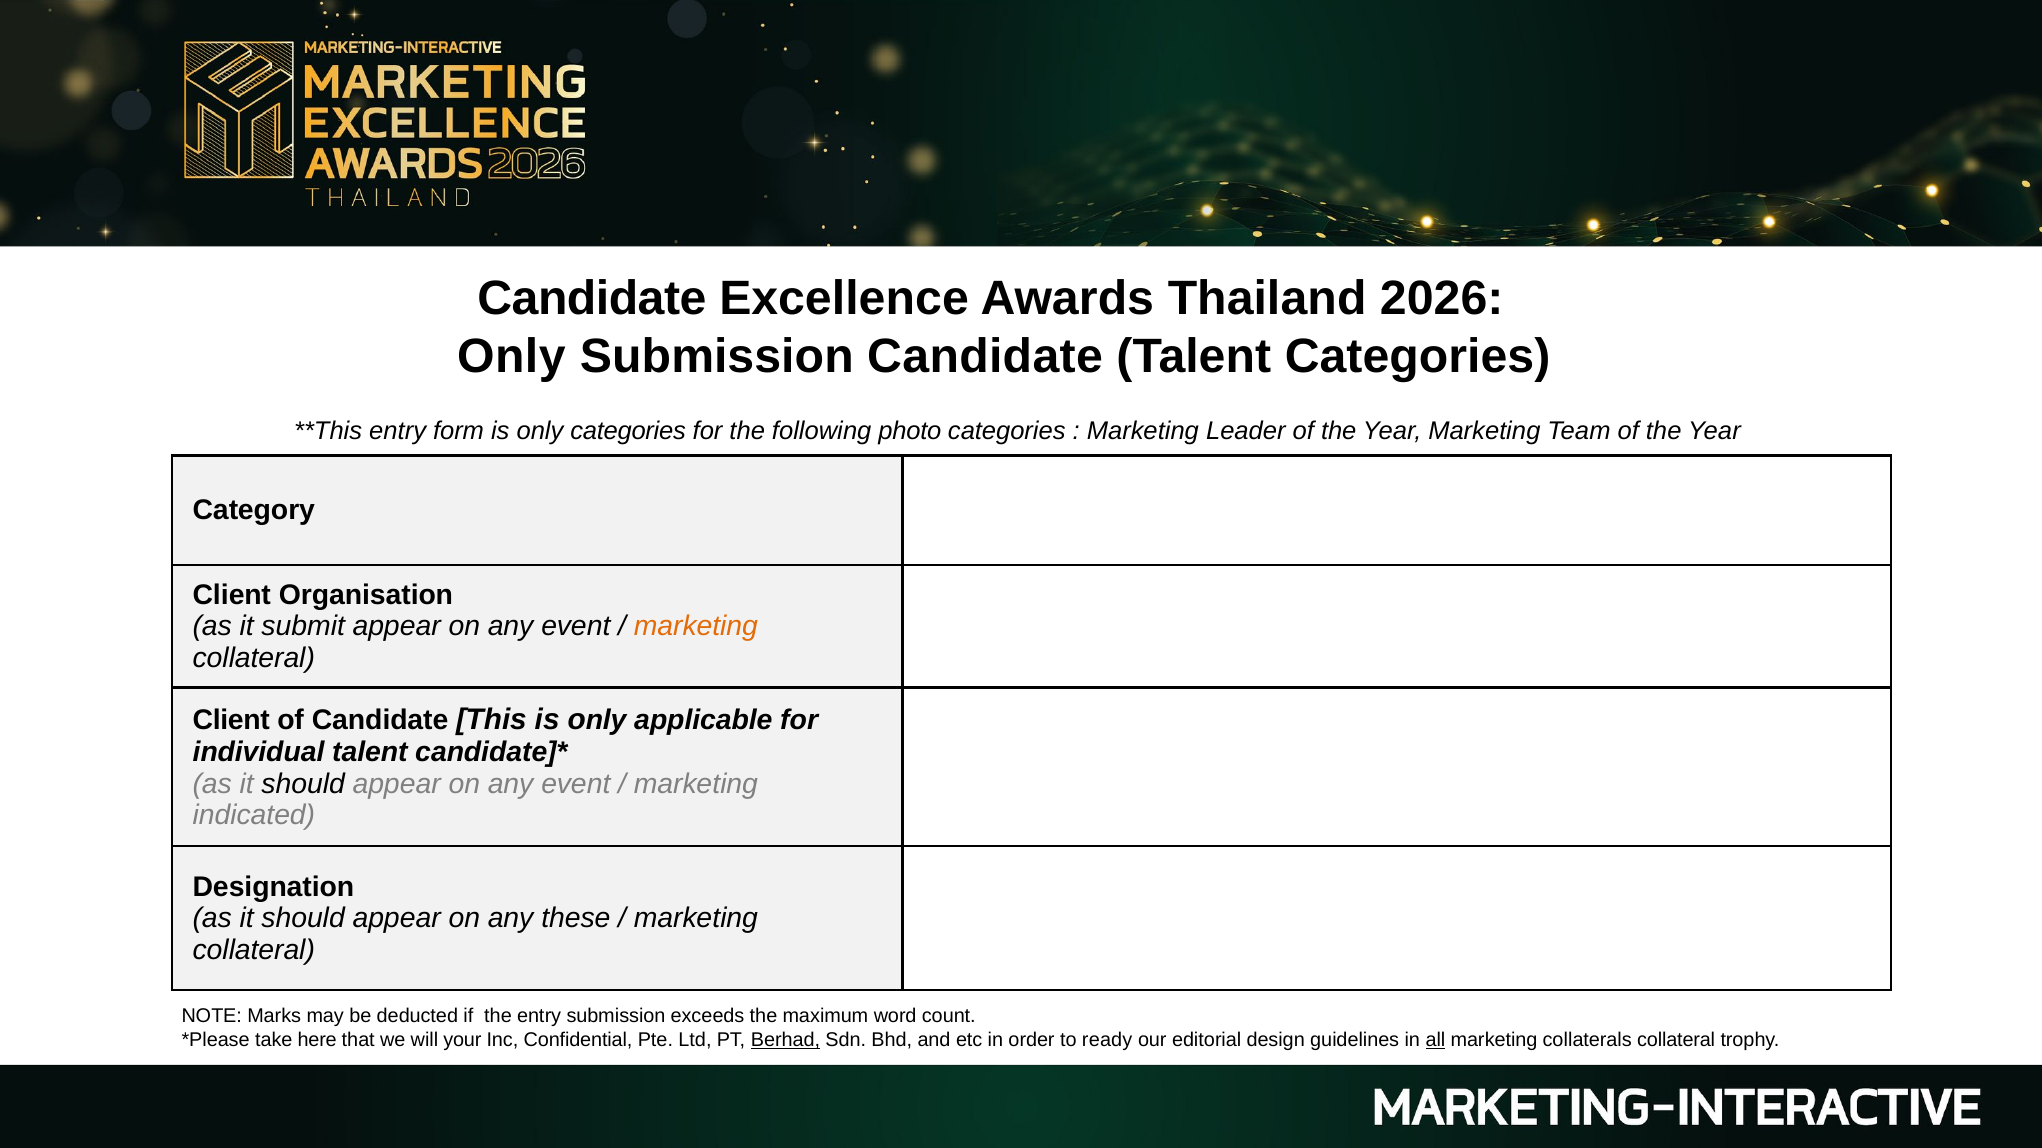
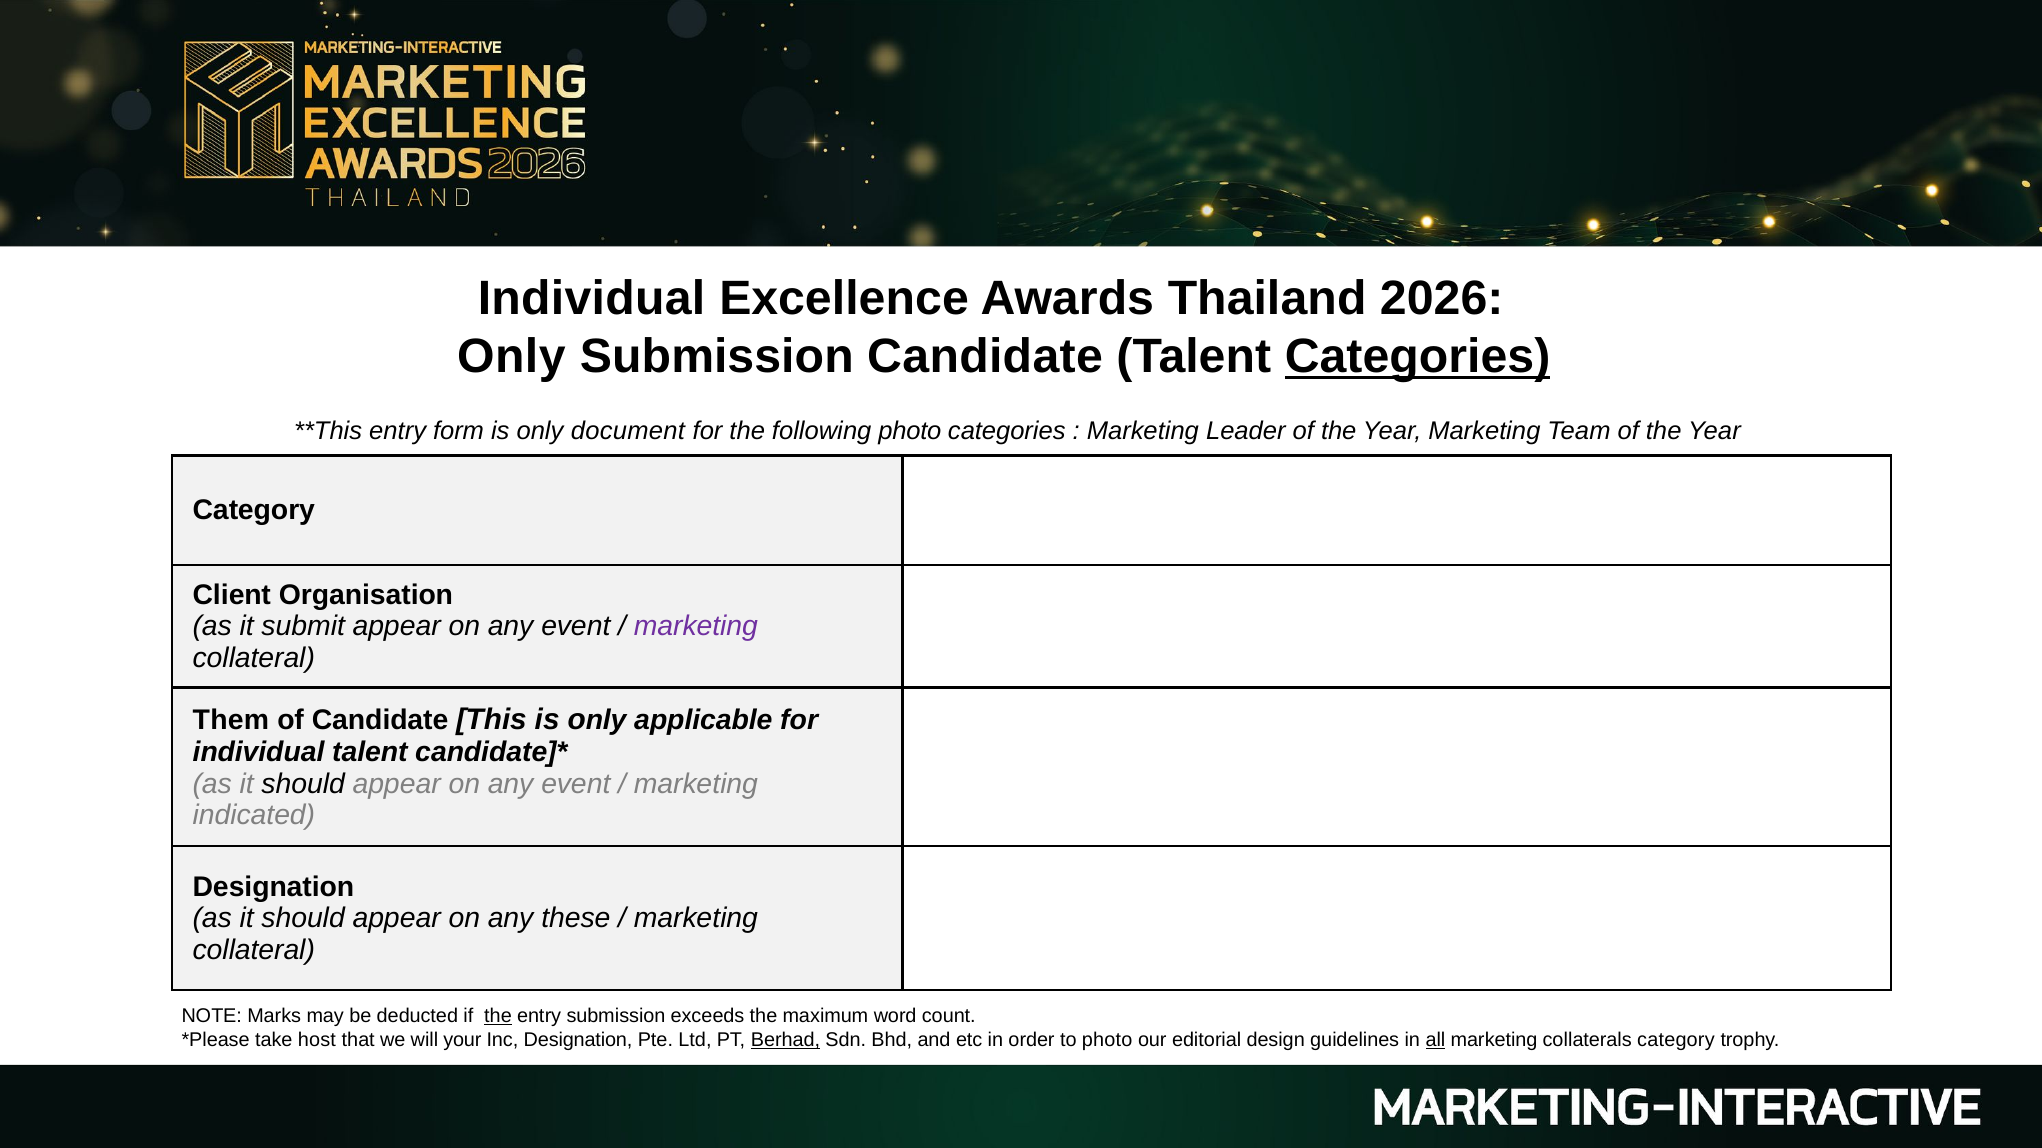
Candidate at (592, 299): Candidate -> Individual
Categories at (1418, 357) underline: none -> present
only categories: categories -> document
marketing at (696, 627) colour: orange -> purple
Client at (231, 721): Client -> Them
the at (498, 1017) underline: none -> present
here: here -> host
Inc Confidential: Confidential -> Designation
to ready: ready -> photo
collaterals collateral: collateral -> category
